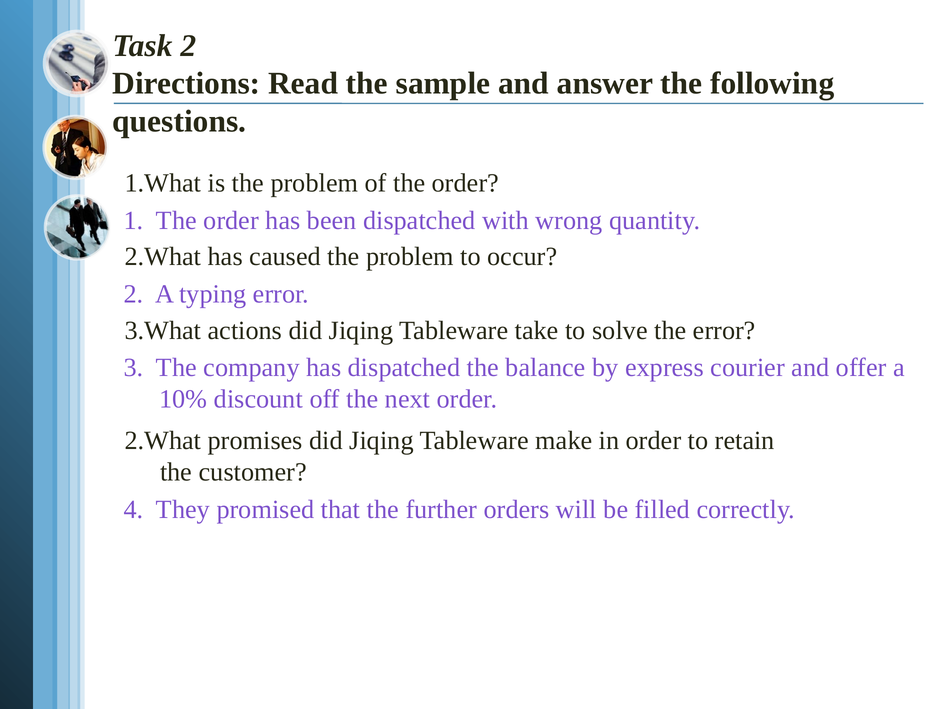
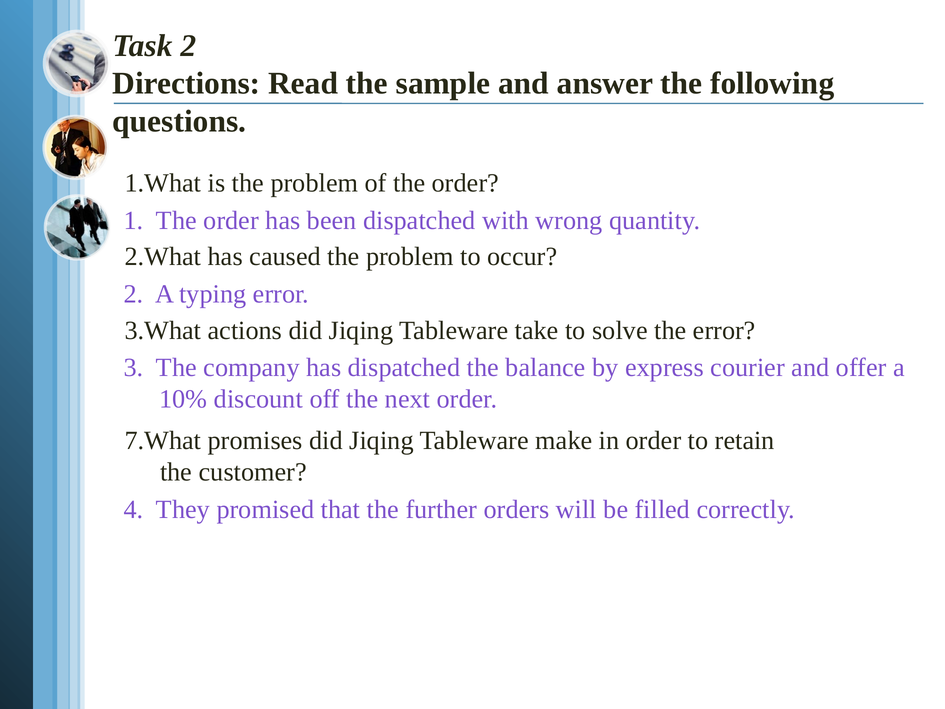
2.What at (163, 441): 2.What -> 7.What
